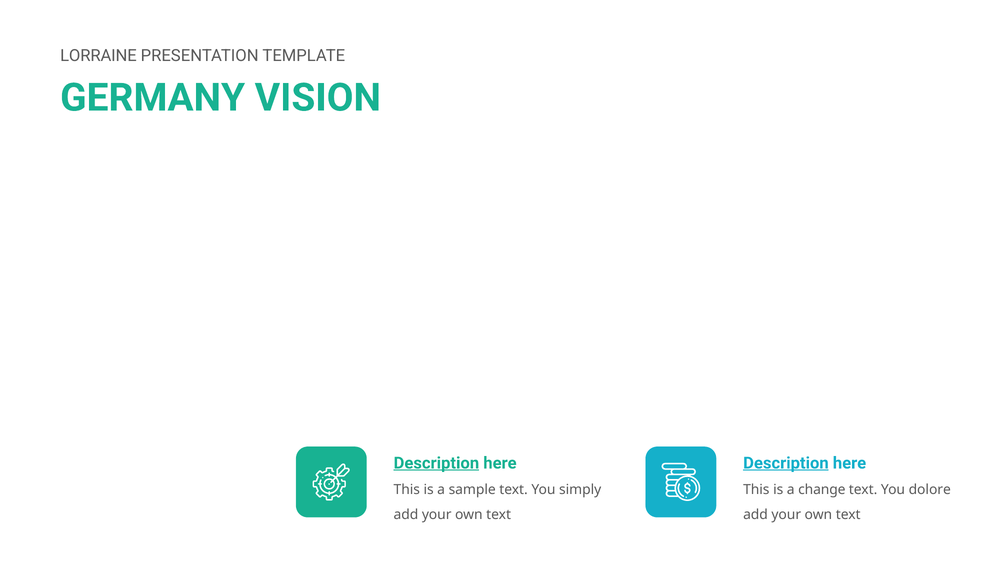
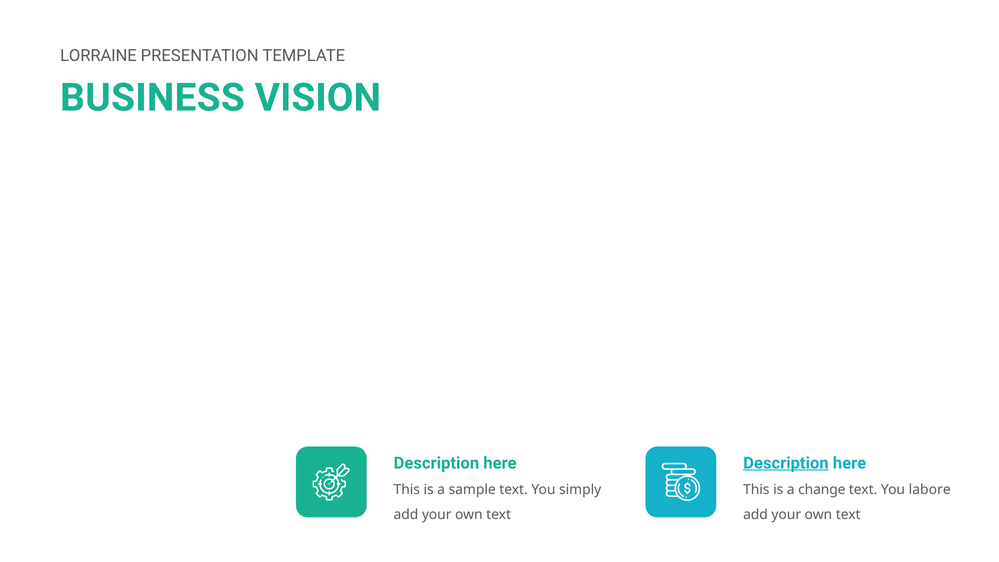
GERMANY: GERMANY -> BUSINESS
Description at (436, 463) underline: present -> none
dolore: dolore -> labore
